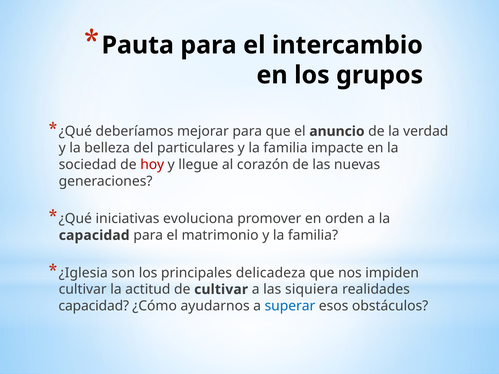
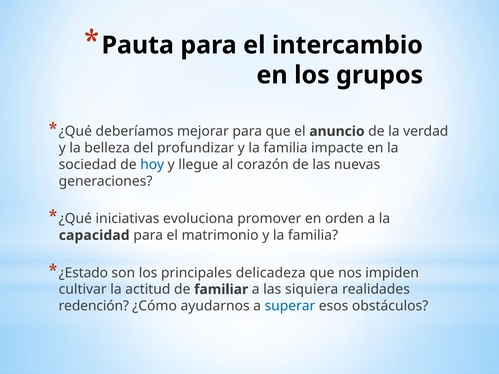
particulares: particulares -> profundizar
hoy colour: red -> blue
¿Iglesia: ¿Iglesia -> ¿Estado
de cultivar: cultivar -> familiar
capacidad at (94, 306): capacidad -> redención
